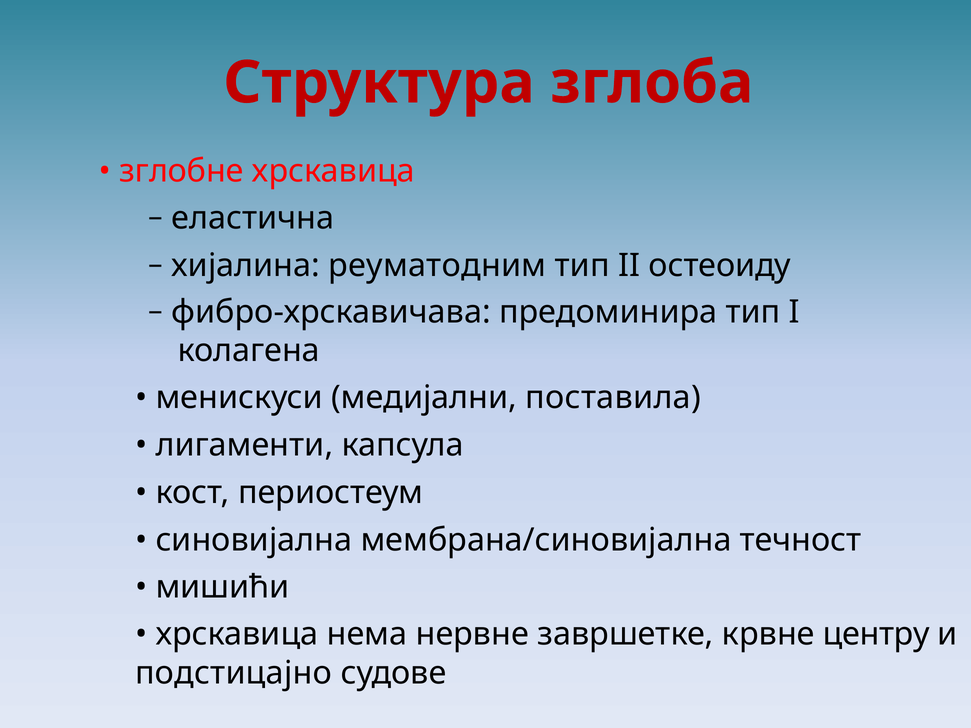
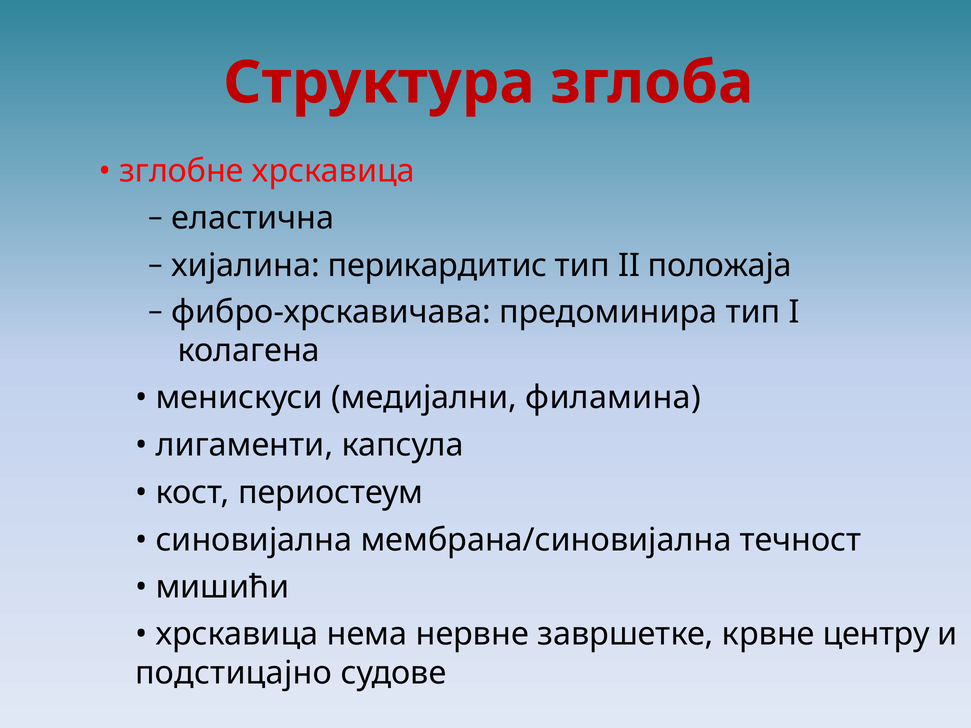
реуматодним: реуматодним -> перикардитис
oстеоиду: oстеоиду -> положаја
поставила: поставила -> филамина
